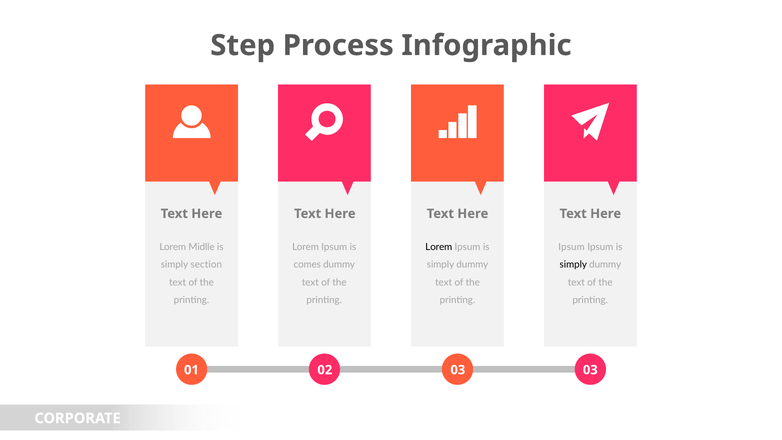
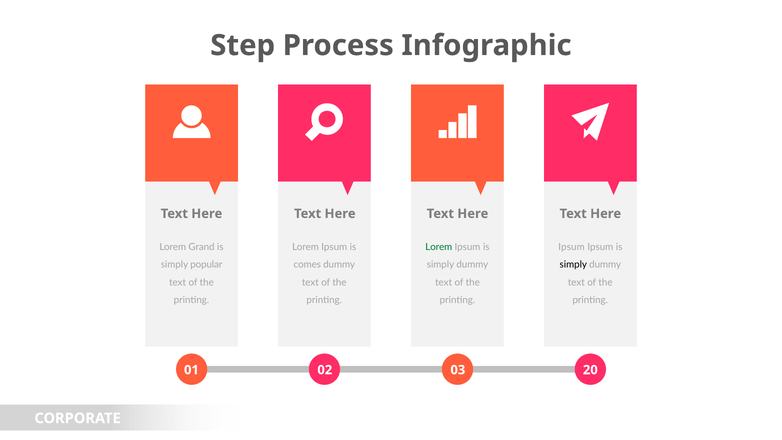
Midlle: Midlle -> Grand
Lorem at (439, 247) colour: black -> green
section: section -> popular
03 03: 03 -> 20
